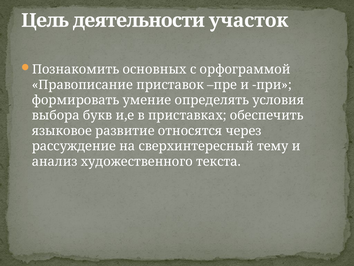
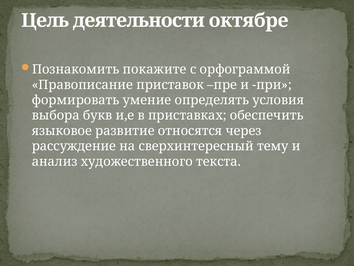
участок: участок -> октябре
основных: основных -> покажите
